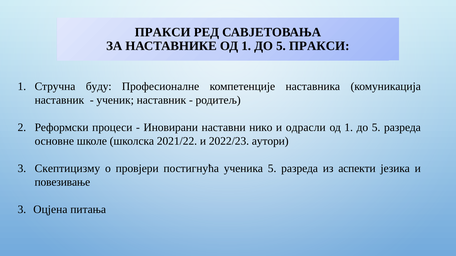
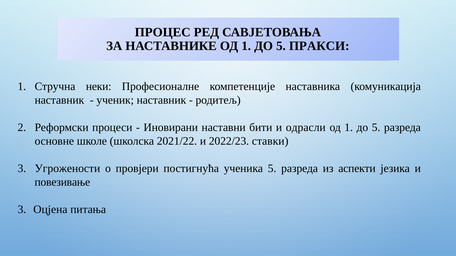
ПРАКСИ at (163, 32): ПРАКСИ -> ПРОЦЕС
буду: буду -> неки
нико: нико -> бити
аутори: аутори -> ставки
Скептицизму: Скептицизму -> Угрожености
